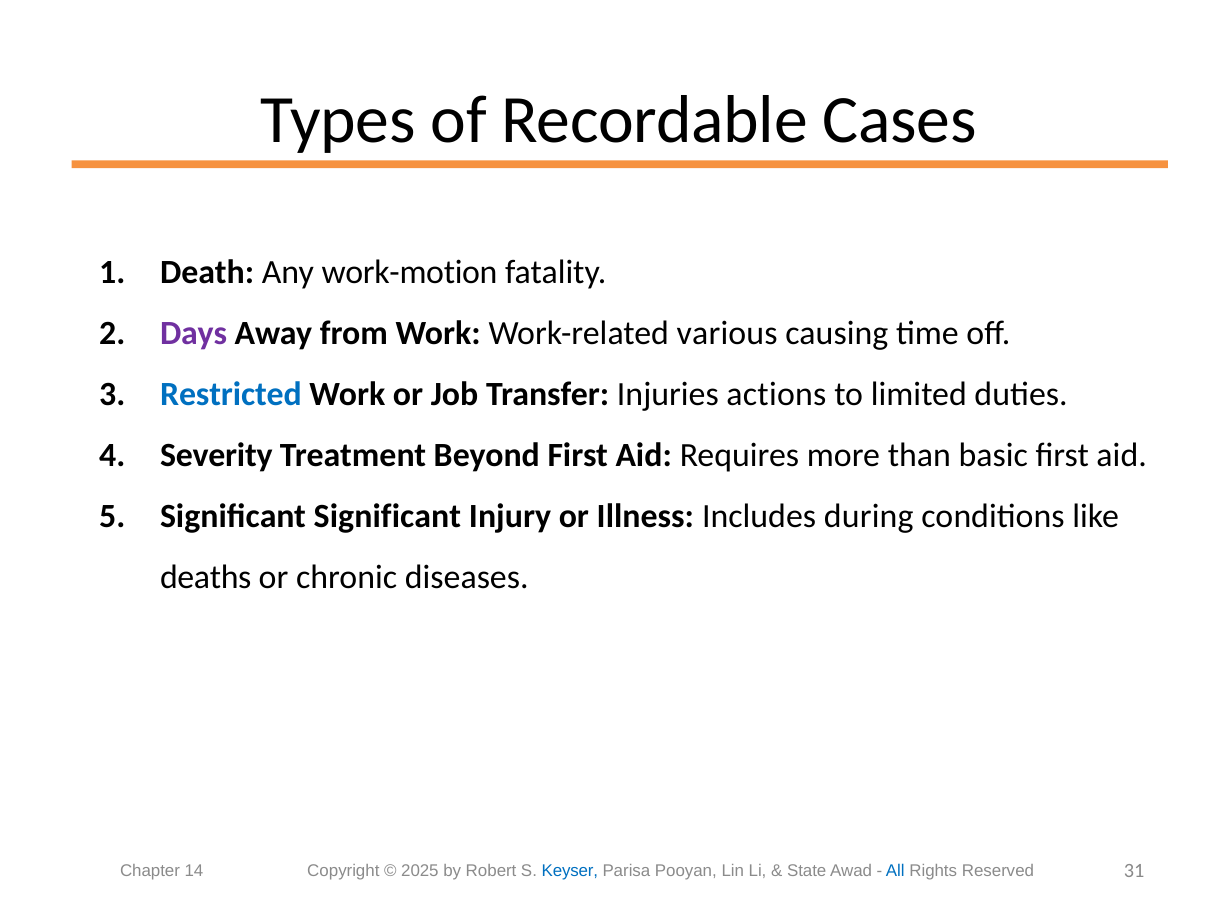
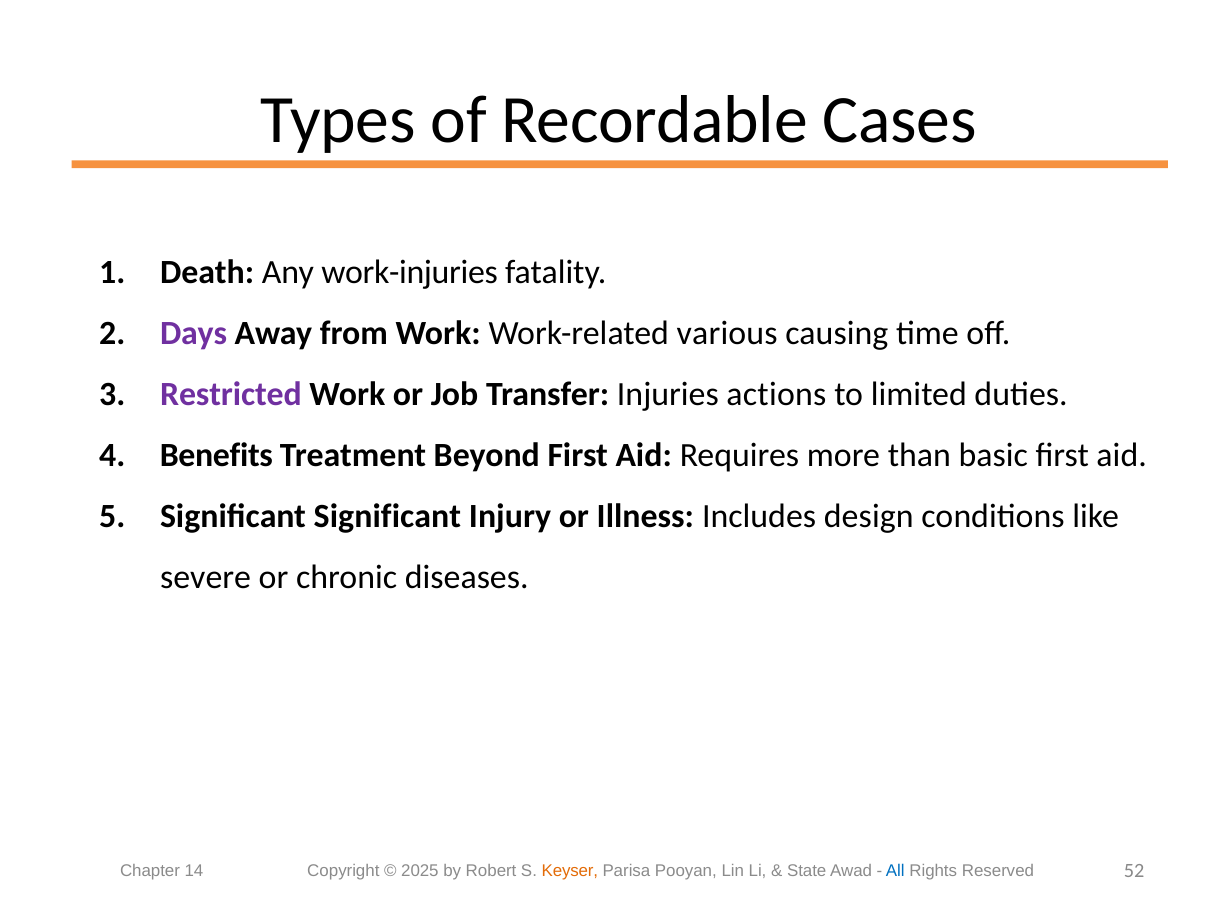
work-motion: work-motion -> work-injuries
Restricted colour: blue -> purple
Severity: Severity -> Benefits
during: during -> design
deaths: deaths -> severe
Keyser colour: blue -> orange
31: 31 -> 52
